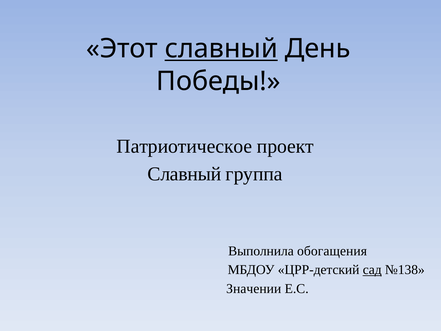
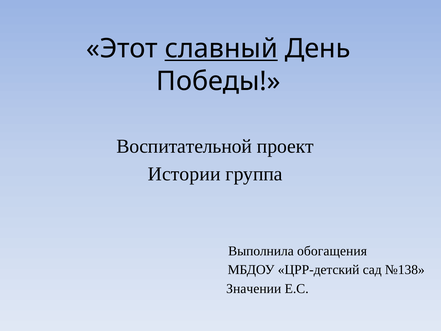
Патриотическое: Патриотическое -> Воспитательной
Славный at (184, 174): Славный -> Истории
сад underline: present -> none
